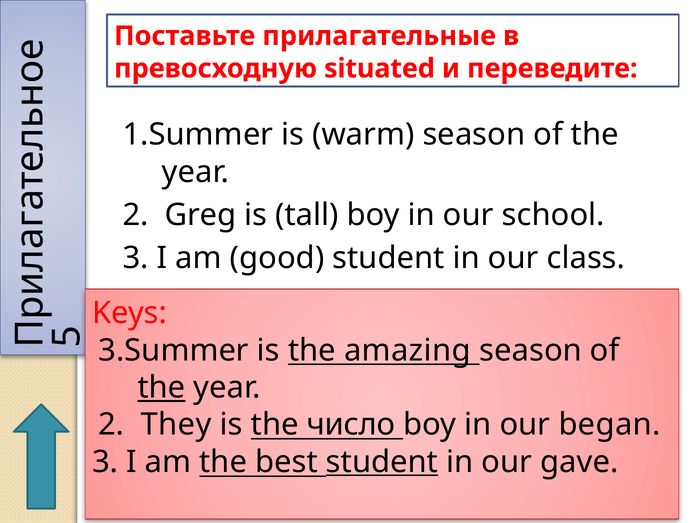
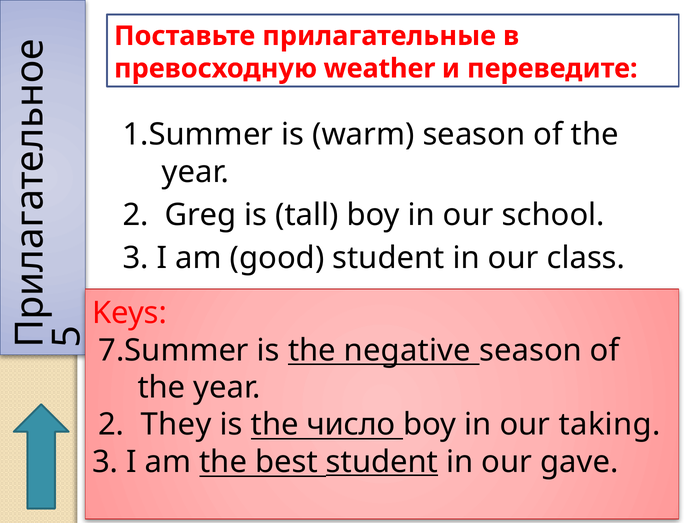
situated: situated -> weather
3.Summer: 3.Summer -> 7.Summer
amazing: amazing -> negative
the at (161, 388) underline: present -> none
began: began -> taking
